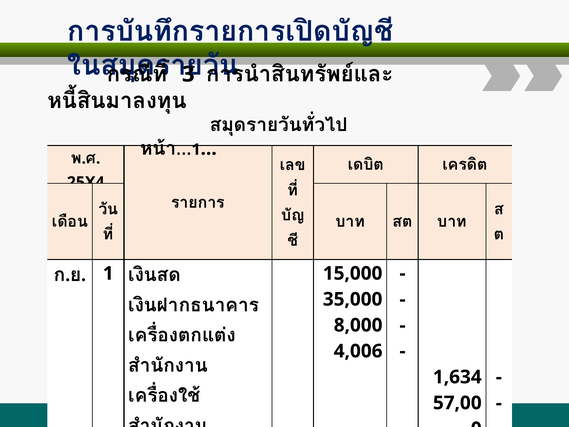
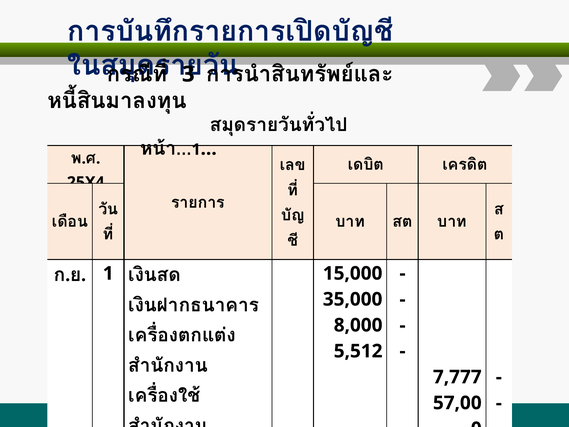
4,006: 4,006 -> 5,512
1,634: 1,634 -> 7,777
